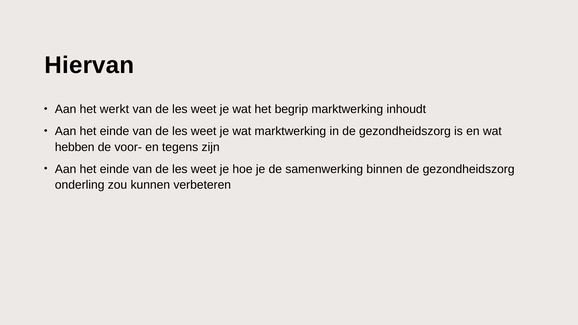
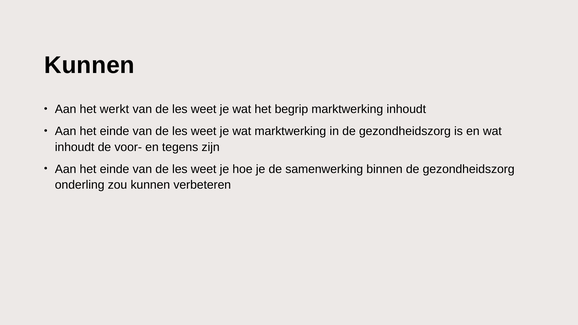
Hiervan at (89, 65): Hiervan -> Kunnen
hebben at (75, 147): hebben -> inhoudt
